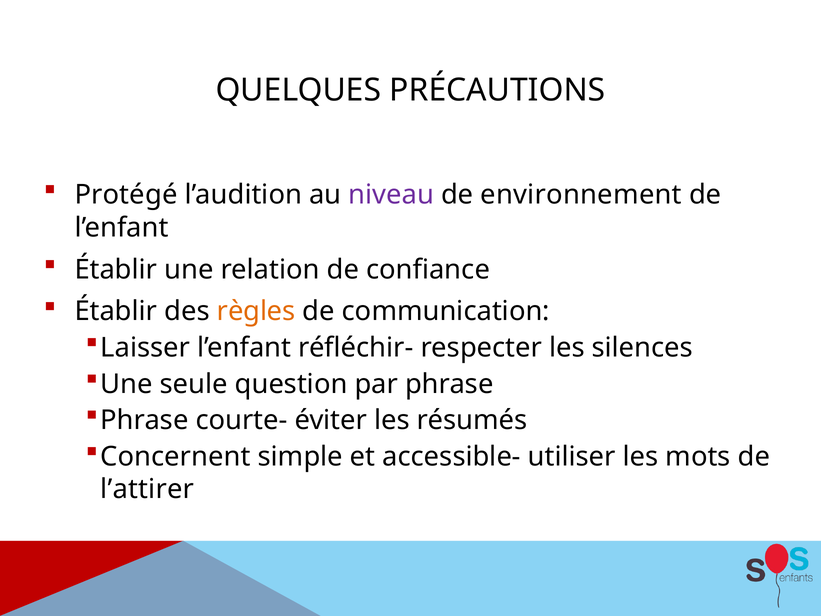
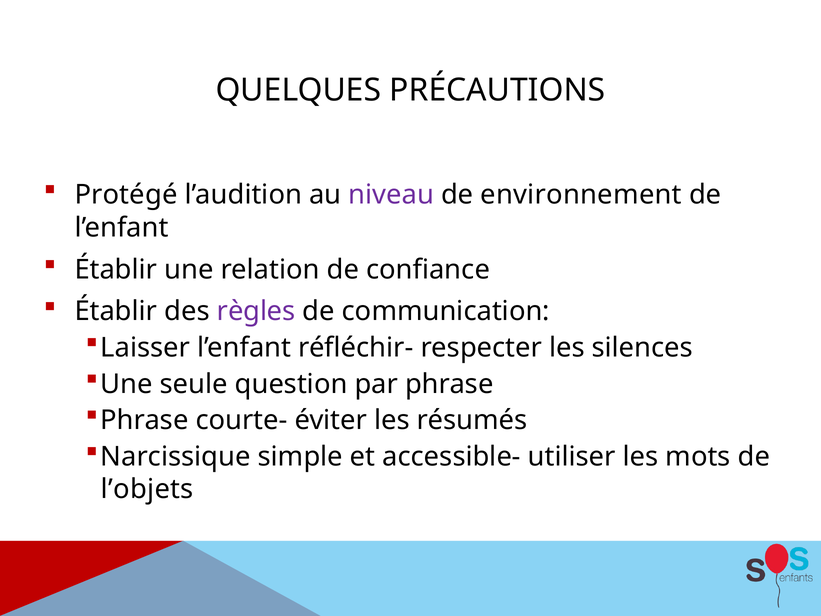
règles colour: orange -> purple
Concernent: Concernent -> Narcissique
l’attirer: l’attirer -> l’objets
